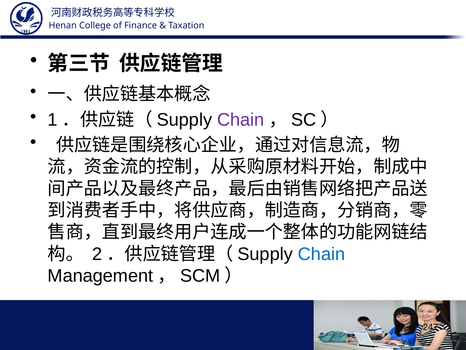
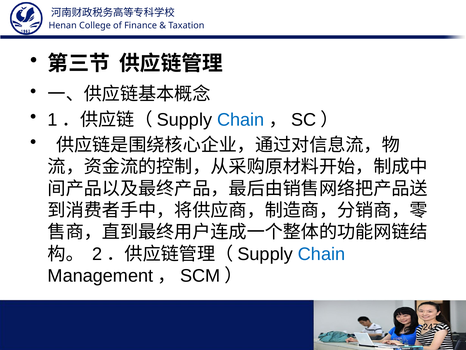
Chain at (241, 120) colour: purple -> blue
